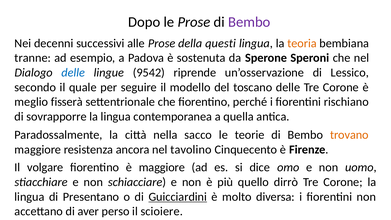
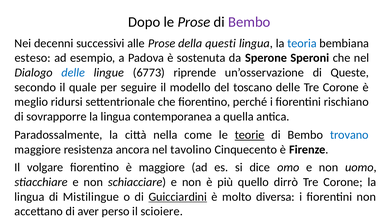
teoria colour: orange -> blue
tranne: tranne -> esteso
9542: 9542 -> 6773
Lessico: Lessico -> Queste
fisserà: fisserà -> ridursi
sacco: sacco -> come
teorie underline: none -> present
trovano colour: orange -> blue
Presentano: Presentano -> Mistilingue
